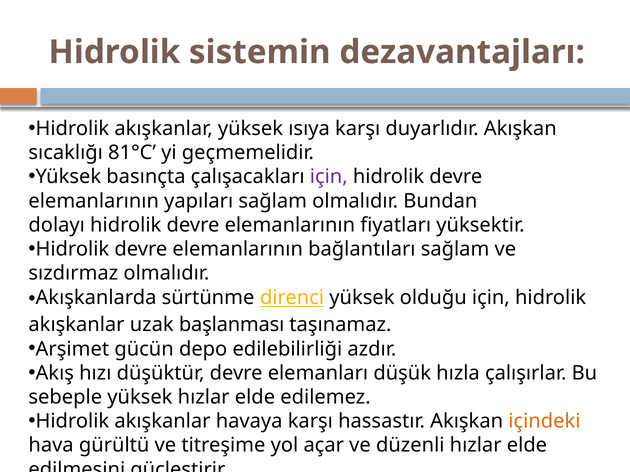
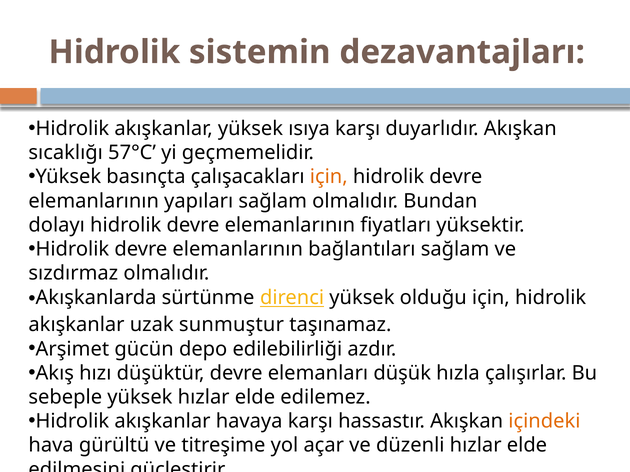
81°C: 81°C -> 57°C
için at (329, 177) colour: purple -> orange
başlanması: başlanması -> sunmuştur
